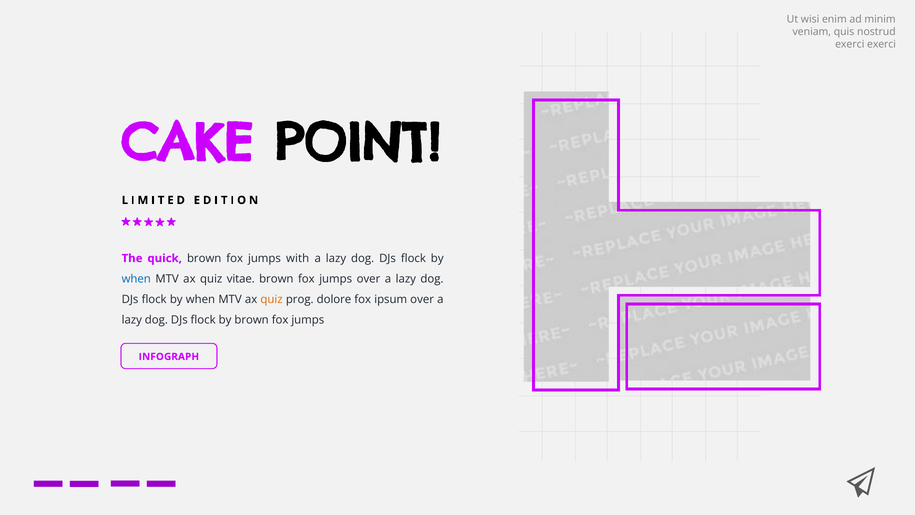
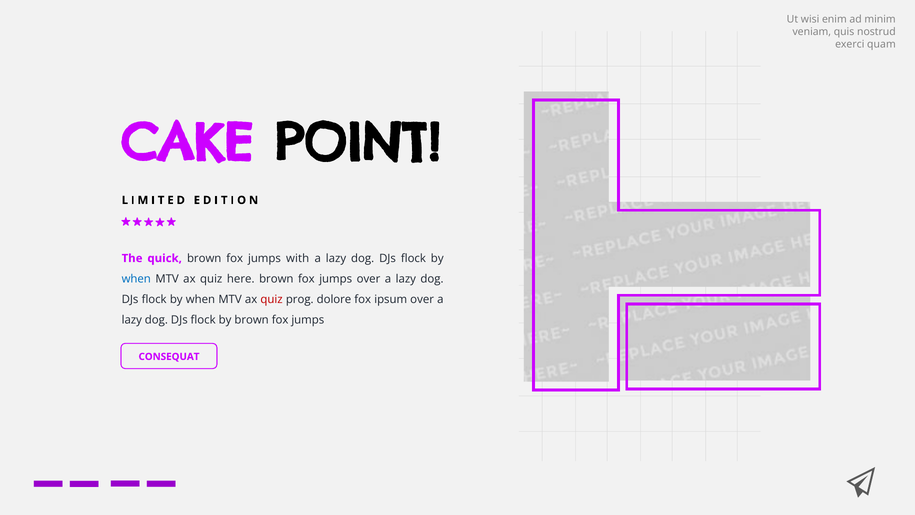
exerci exerci: exerci -> quam
vitae: vitae -> here
quiz at (272, 299) colour: orange -> red
INFOGRAPH: INFOGRAPH -> CONSEQUAT
